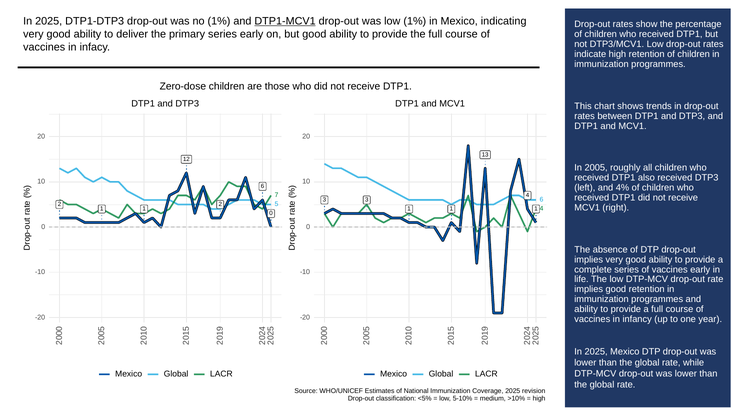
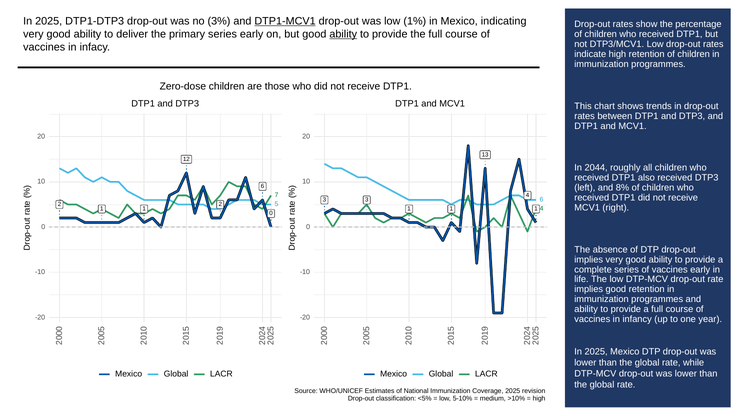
no 1%: 1% -> 3%
ability at (343, 34) underline: none -> present
2005: 2005 -> 2044
4%: 4% -> 8%
